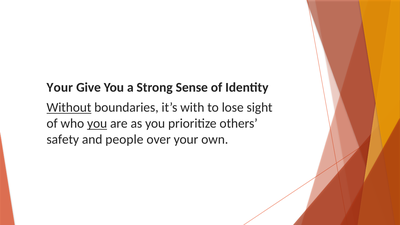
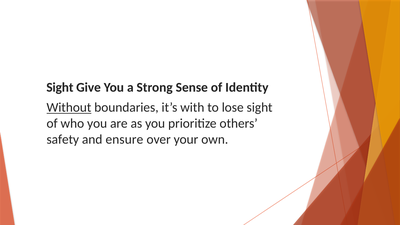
Your at (60, 87): Your -> Sight
you at (97, 124) underline: present -> none
people: people -> ensure
